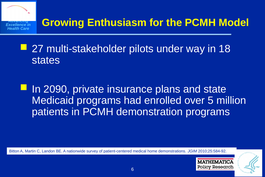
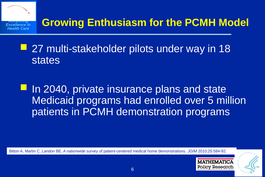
2090: 2090 -> 2040
